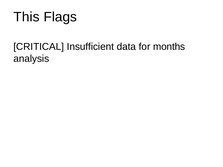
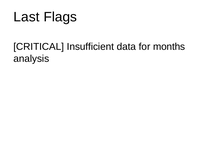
This: This -> Last
